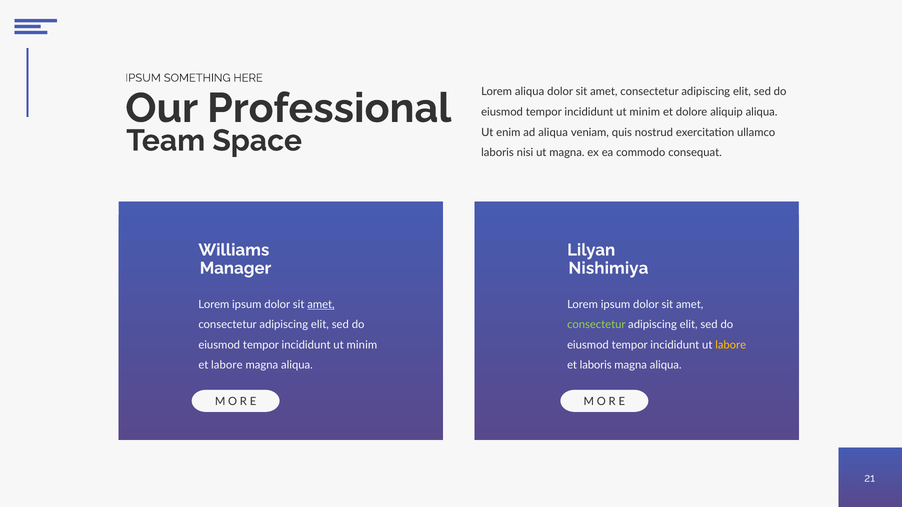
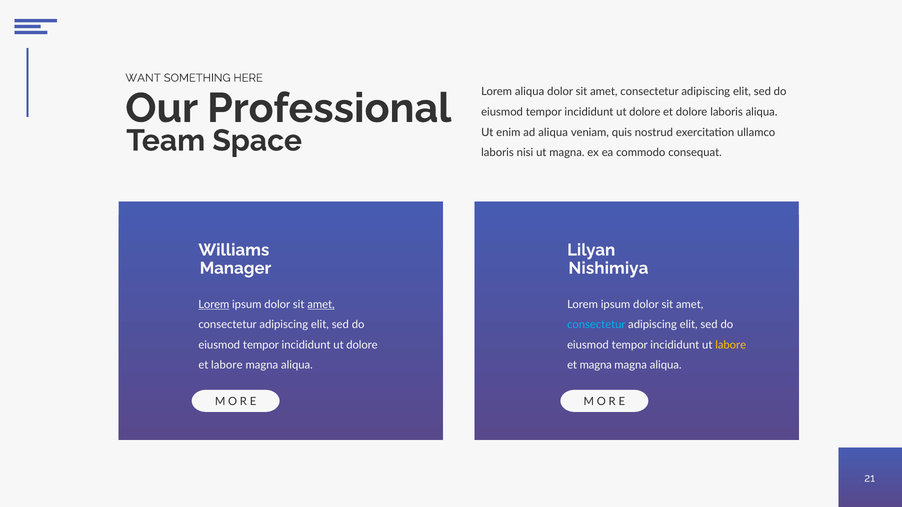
IPSUM at (143, 78): IPSUM -> WANT
minim at (645, 112): minim -> dolore
dolore aliquip: aliquip -> laboris
Lorem at (214, 305) underline: none -> present
consectetur at (596, 325) colour: light green -> light blue
minim at (362, 345): minim -> dolore
et laboris: laboris -> magna
